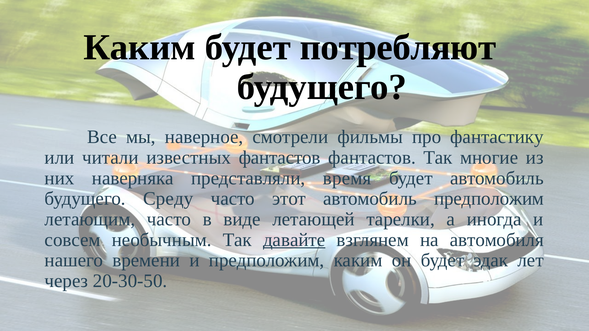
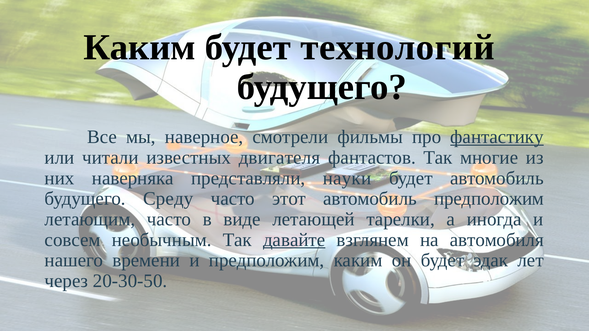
потребляют: потребляют -> технологий
фантастику underline: none -> present
известных фантастов: фантастов -> двигателя
время: время -> науки
